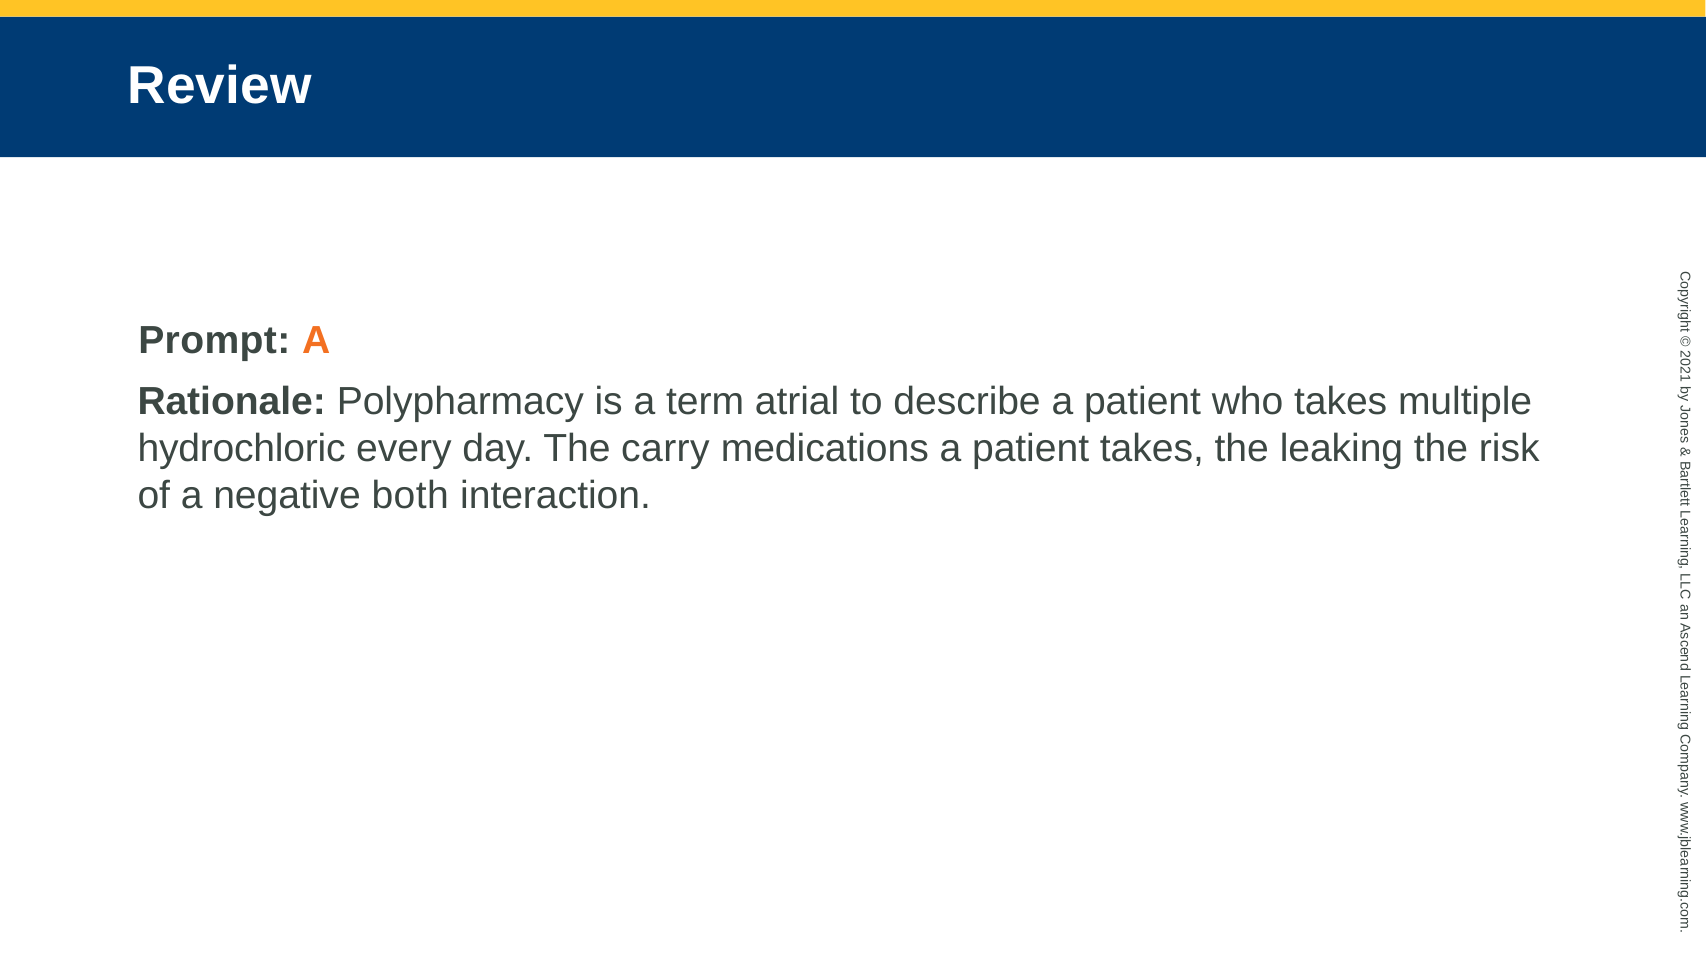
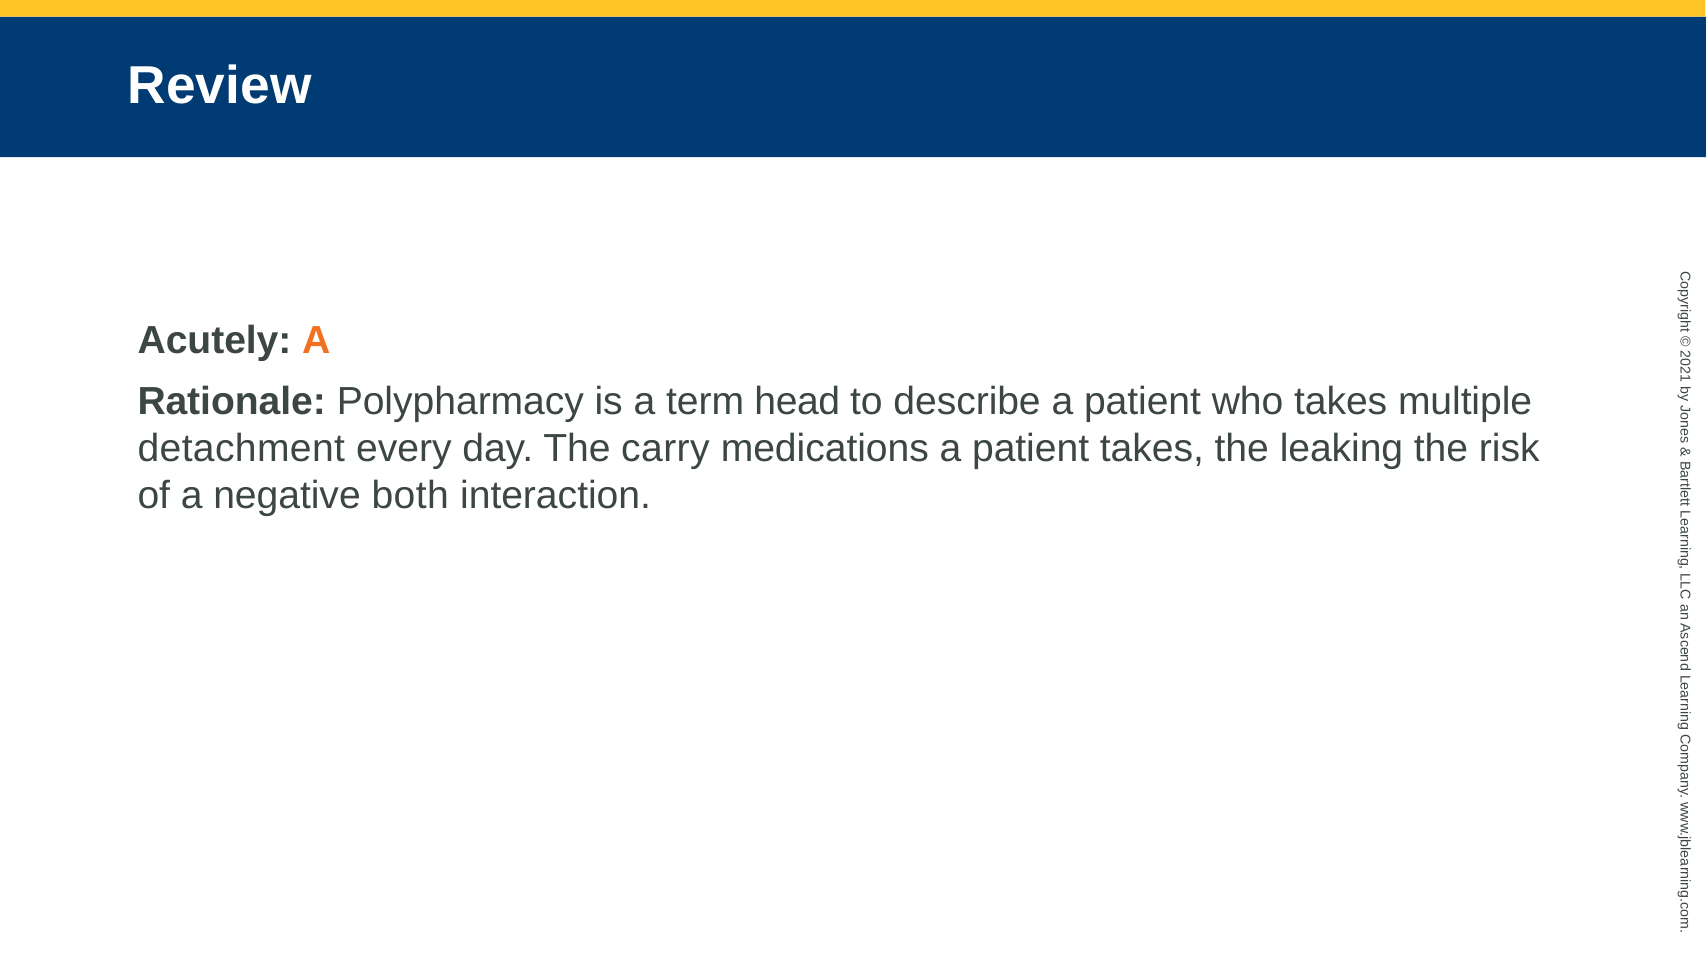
Prompt: Prompt -> Acutely
atrial: atrial -> head
hydrochloric: hydrochloric -> detachment
